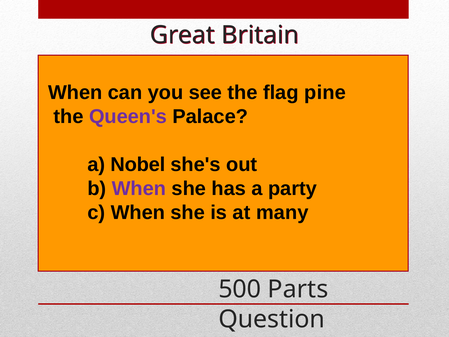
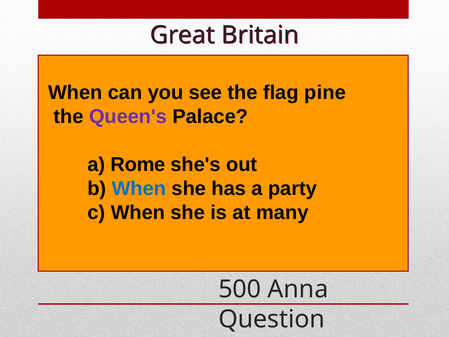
Nobel: Nobel -> Rome
When at (139, 188) colour: purple -> blue
Parts: Parts -> Anna
